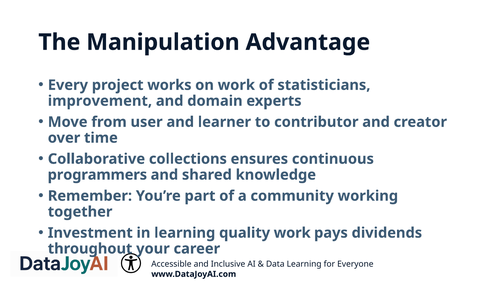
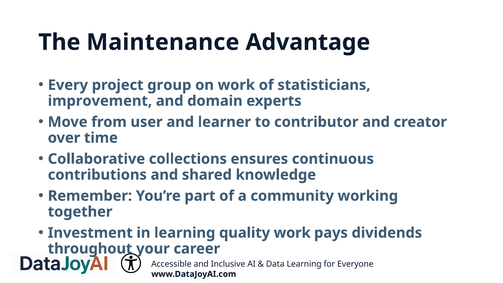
Manipulation: Manipulation -> Maintenance
works: works -> group
programmers: programmers -> contributions
